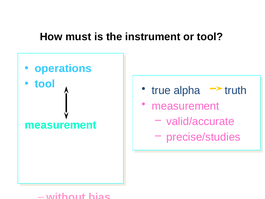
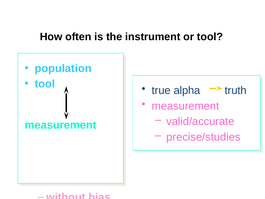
must: must -> often
operations: operations -> population
